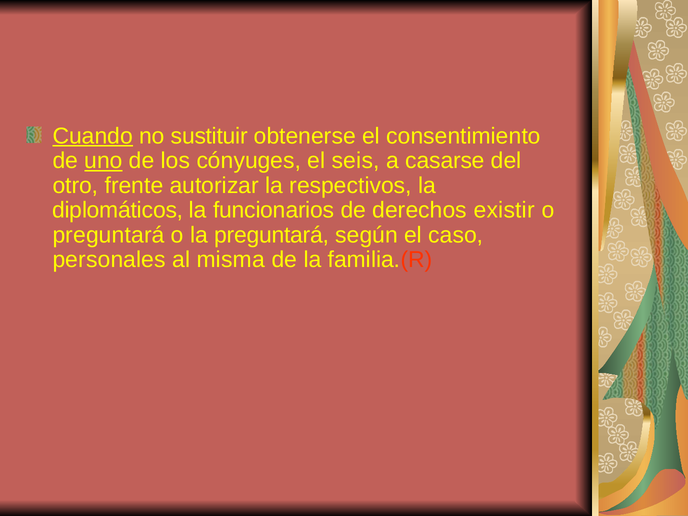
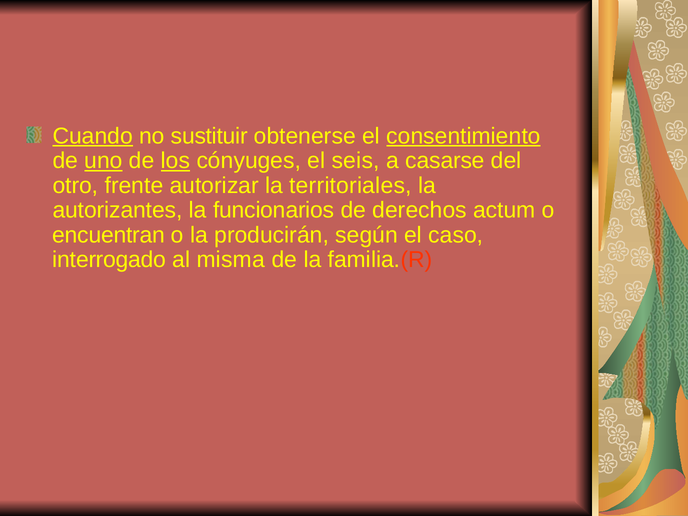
consentimiento underline: none -> present
los underline: none -> present
respectivos: respectivos -> territoriales
diplomáticos: diplomáticos -> autorizantes
existir: existir -> actum
preguntará at (109, 235): preguntará -> encuentran
la preguntará: preguntará -> producirán
personales: personales -> interrogado
